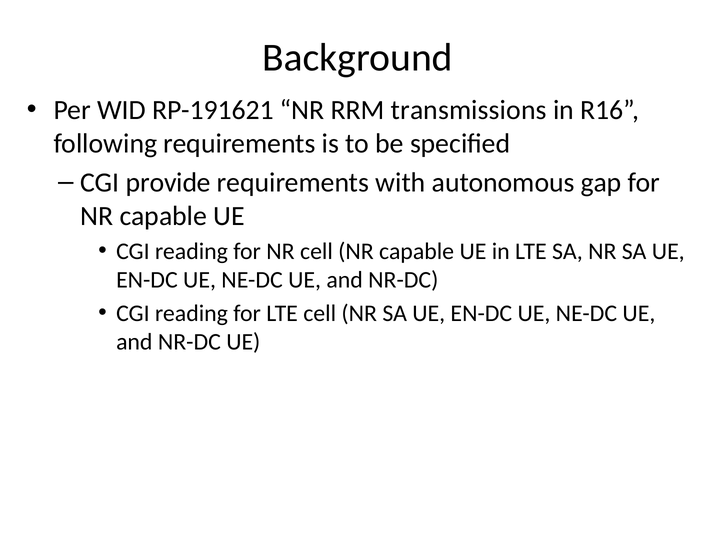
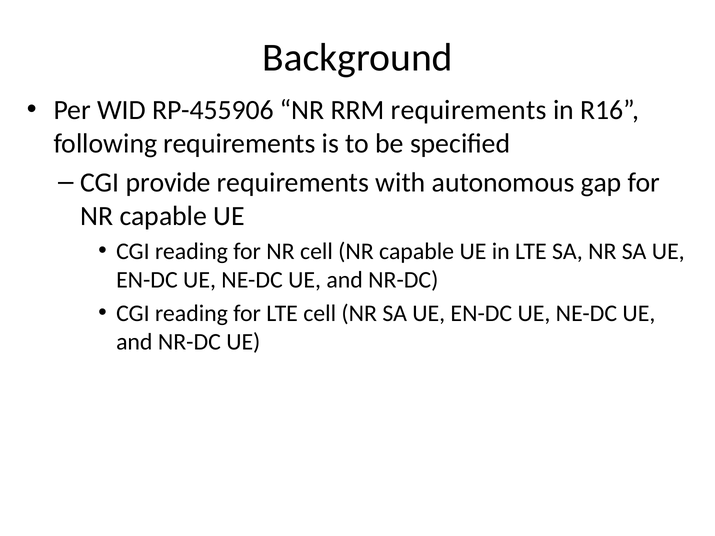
RP-191621: RP-191621 -> RP-455906
RRM transmissions: transmissions -> requirements
